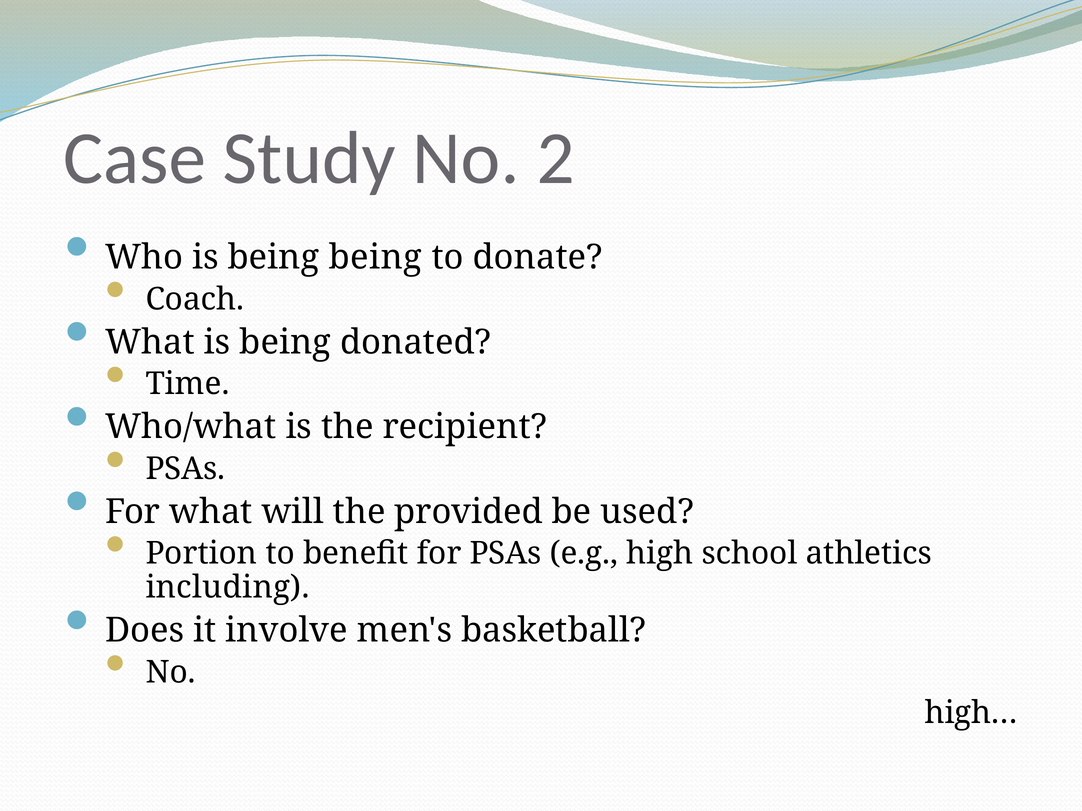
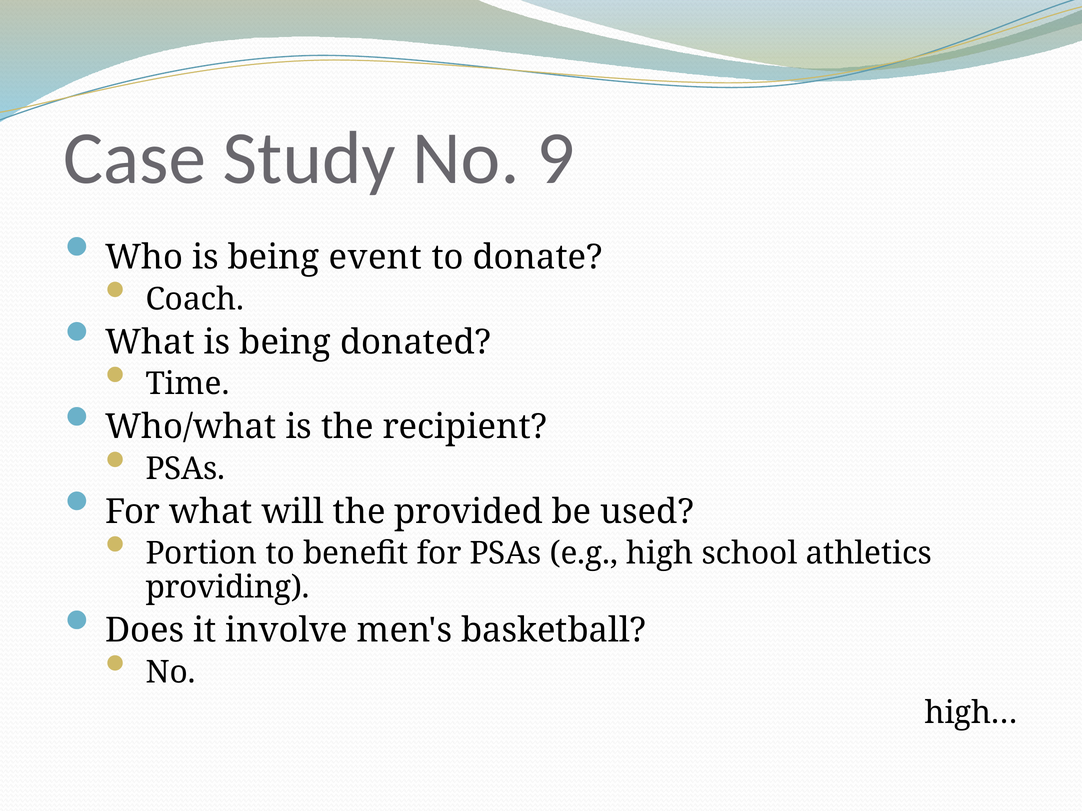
2: 2 -> 9
being being: being -> event
including: including -> providing
